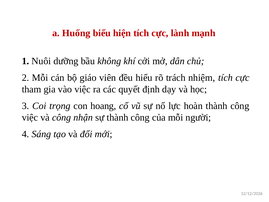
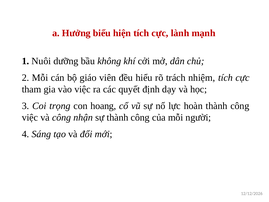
Huống: Huống -> Hưởng
